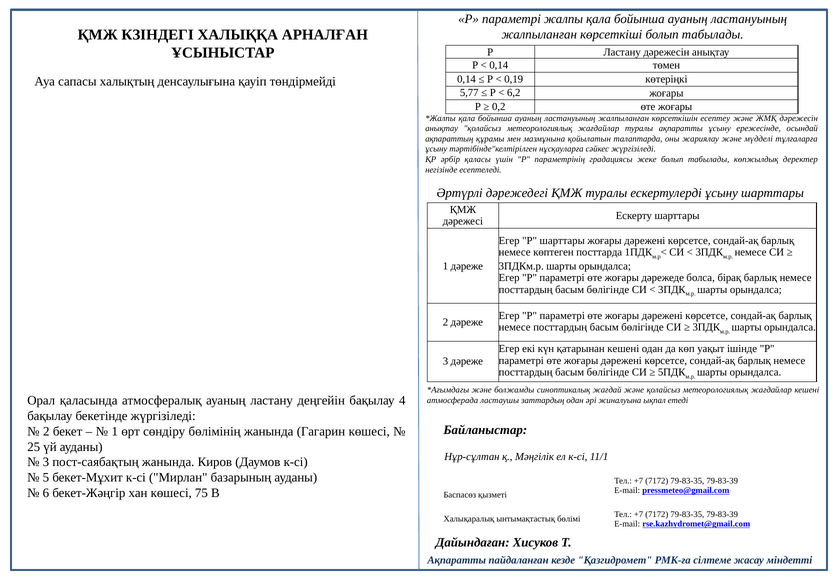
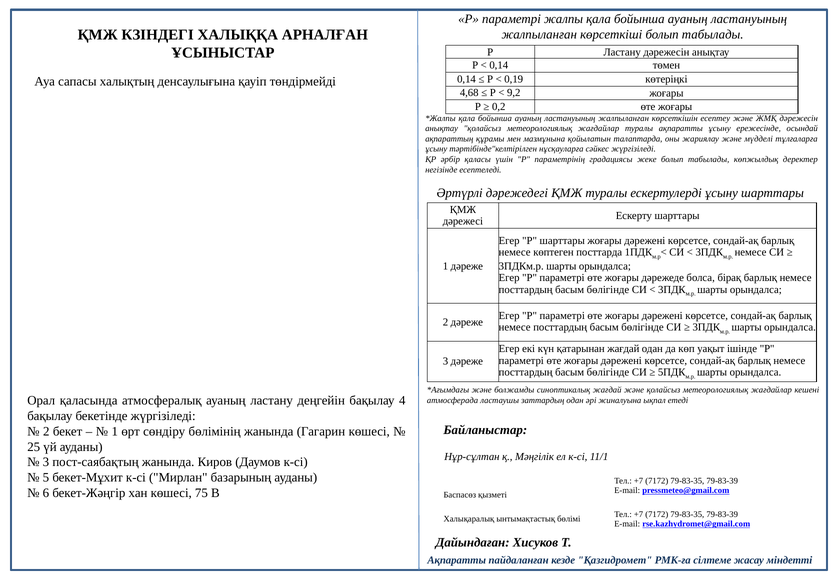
5,77: 5,77 -> 4,68
6,2: 6,2 -> 9,2
қатарынан кешені: кешені -> жағдай
